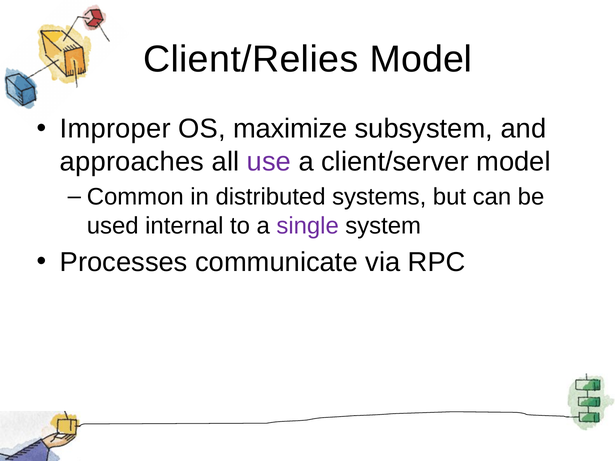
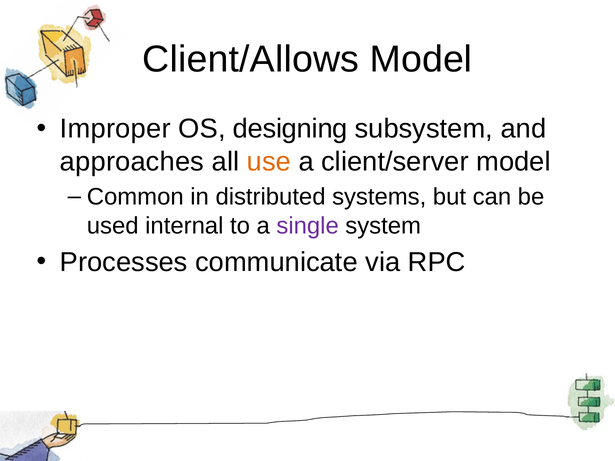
Client/Relies: Client/Relies -> Client/Allows
maximize: maximize -> designing
use colour: purple -> orange
